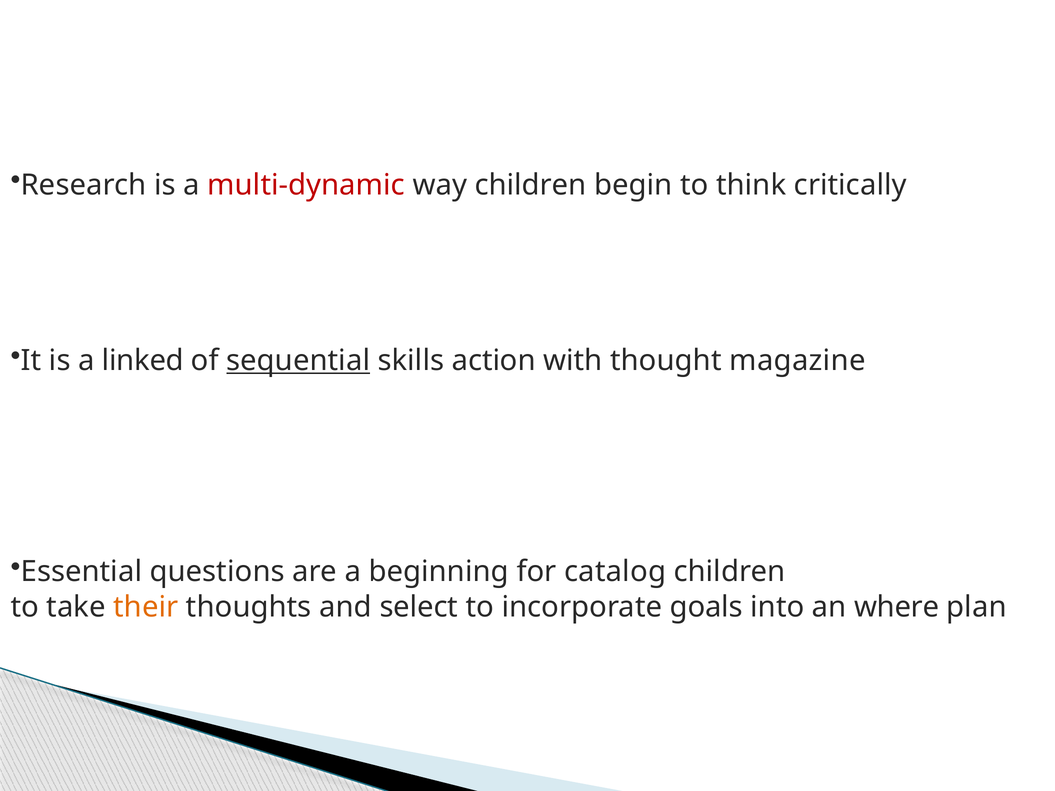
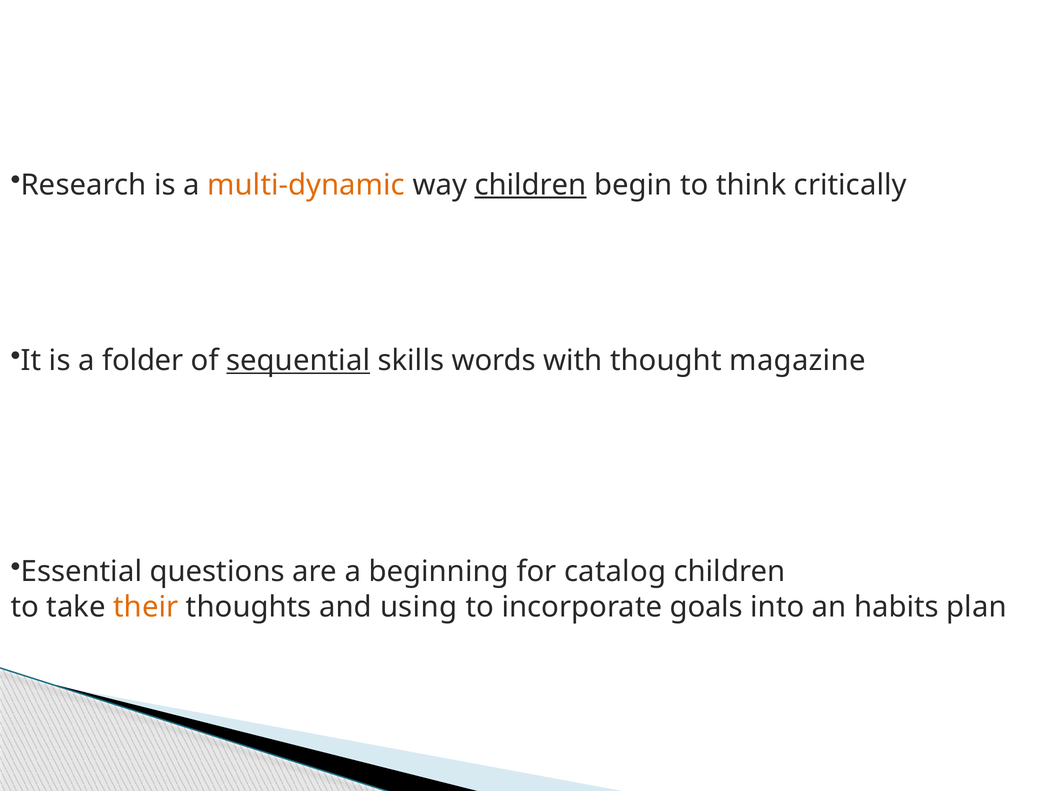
multi-dynamic colour: red -> orange
children at (531, 185) underline: none -> present
linked: linked -> folder
action: action -> words
select: select -> using
where: where -> habits
